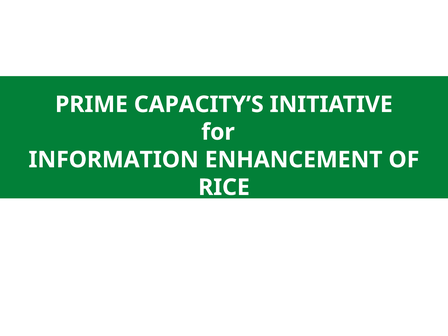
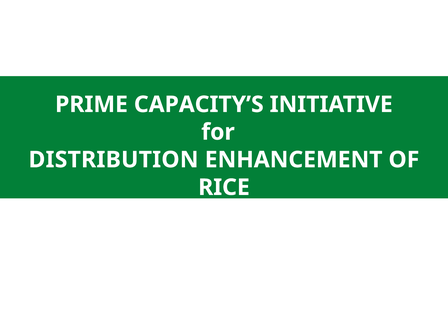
INFORMATION: INFORMATION -> DISTRIBUTION
